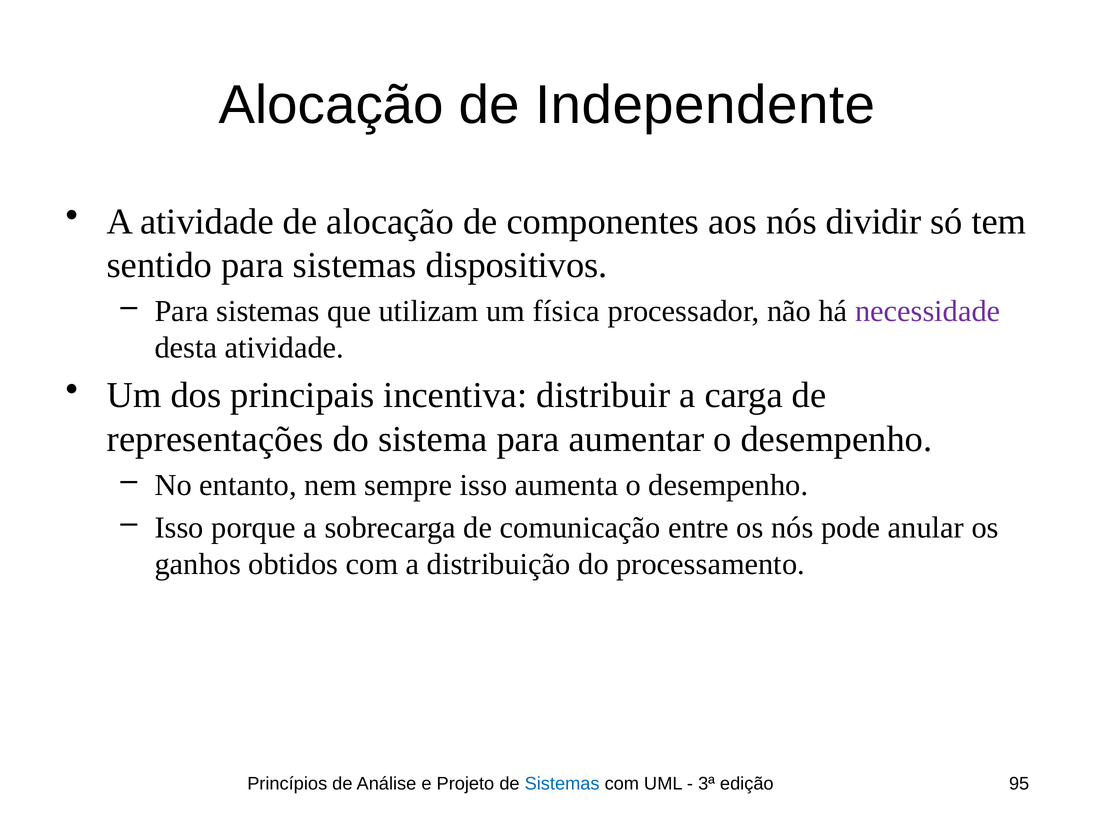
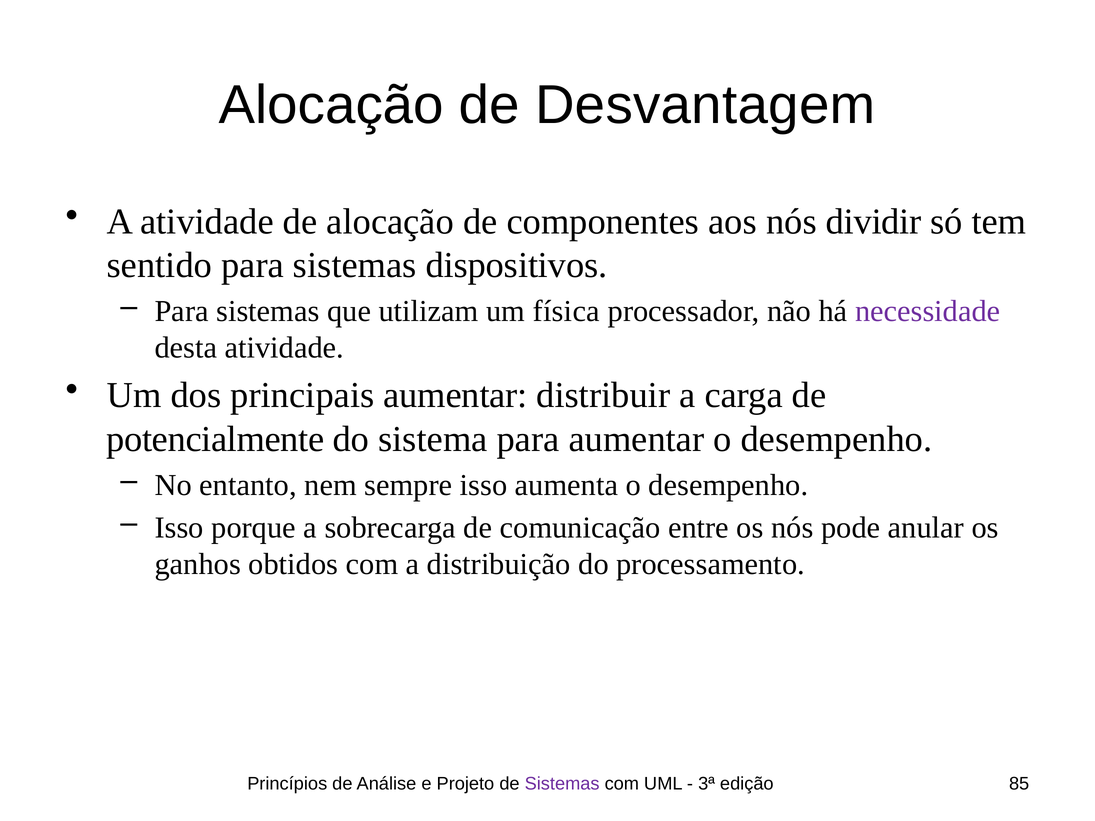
Independente: Independente -> Desvantagem
principais incentiva: incentiva -> aumentar
representações: representações -> potencialmente
Sistemas at (562, 784) colour: blue -> purple
95: 95 -> 85
